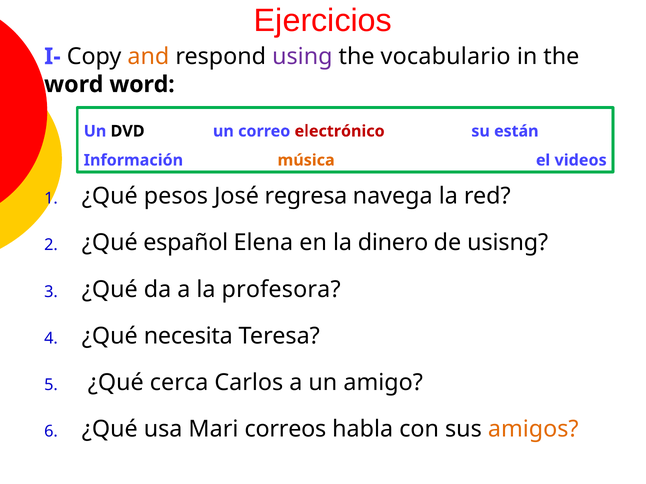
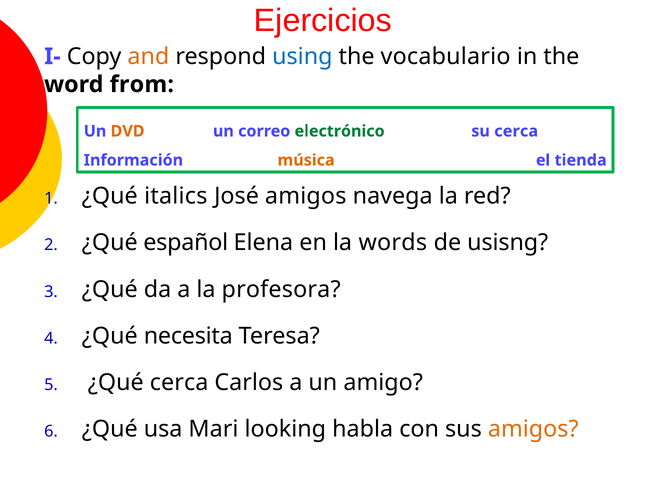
using colour: purple -> blue
word word: word -> from
DVD colour: black -> orange
electrónico colour: red -> green
su están: están -> cerca
videos: videos -> tienda
pesos: pesos -> italics
José regresa: regresa -> amigos
dinero: dinero -> words
correos: correos -> looking
